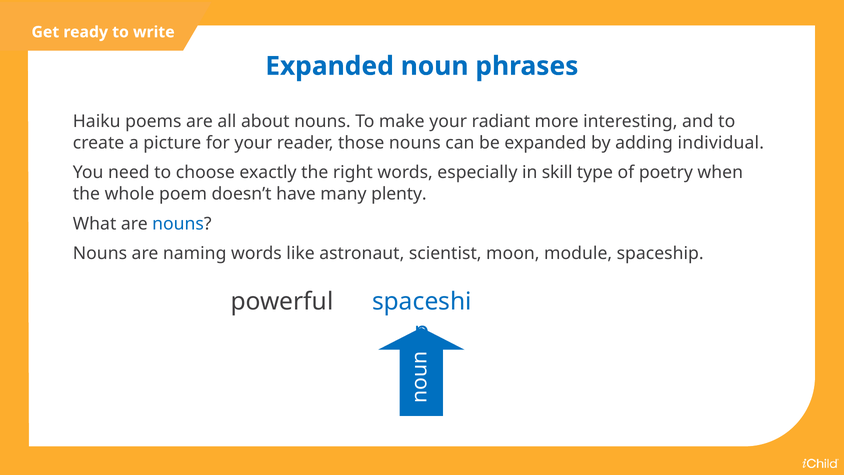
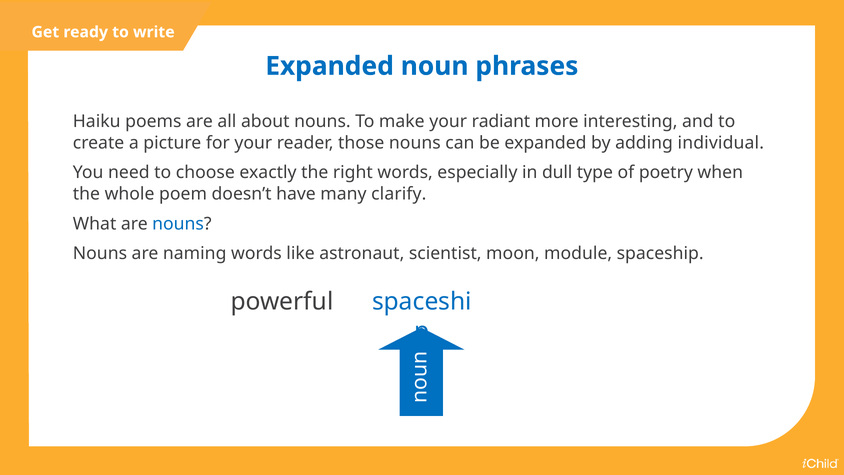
skill: skill -> dull
plenty: plenty -> clarify
